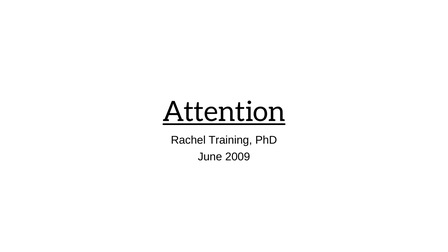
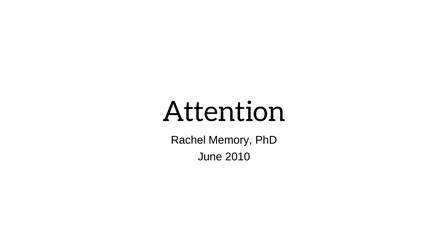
Attention underline: present -> none
Training: Training -> Memory
2009: 2009 -> 2010
